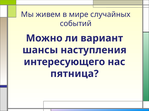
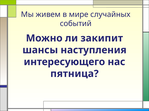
вариант: вариант -> закипит
